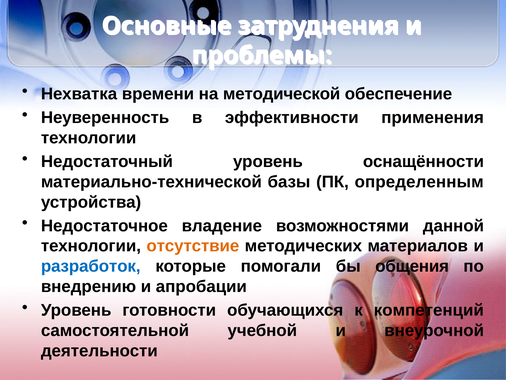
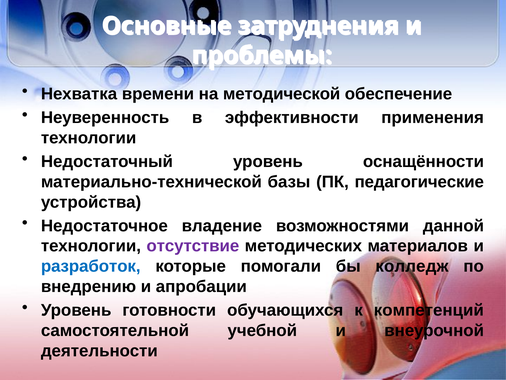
определенным: определенным -> педагогические
отсутствие colour: orange -> purple
общения: общения -> колледж
